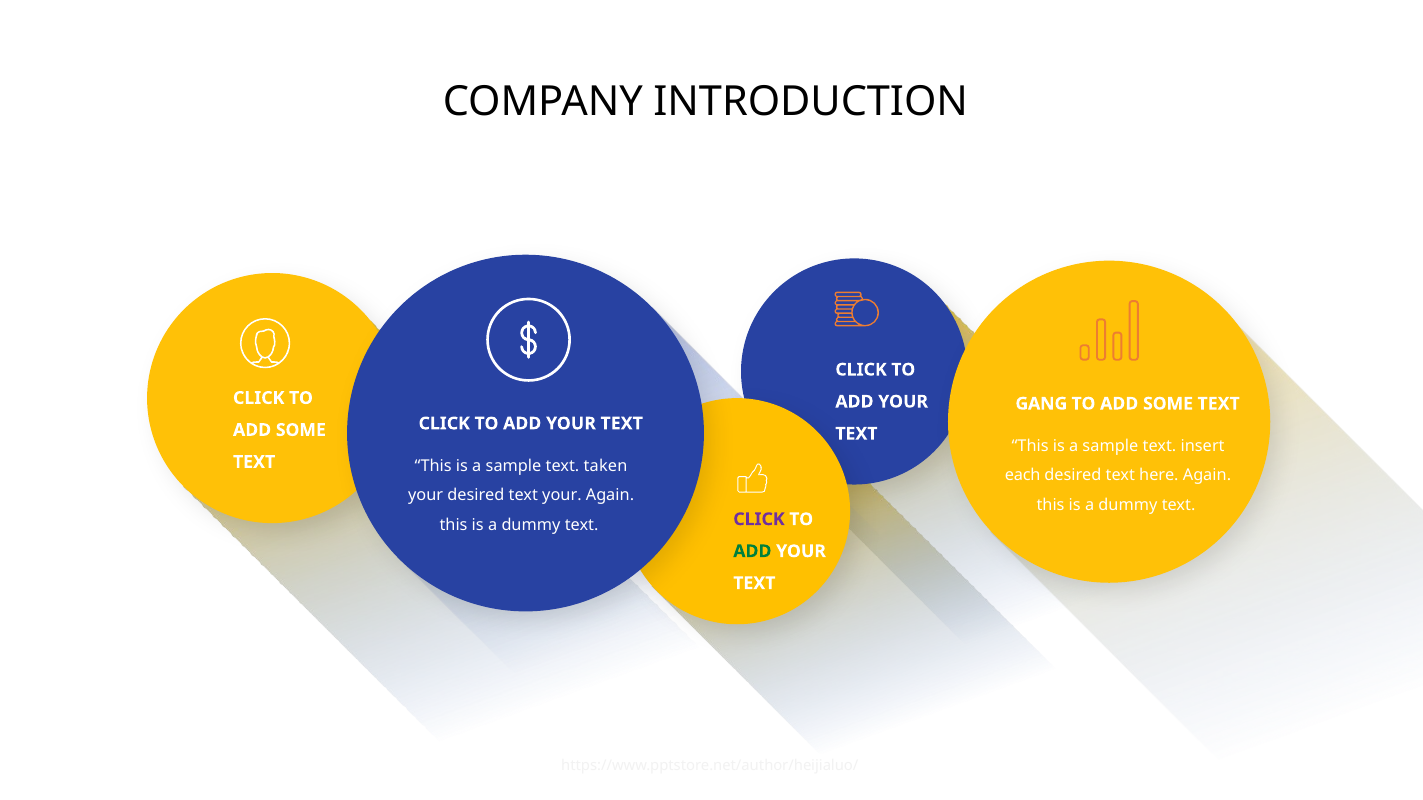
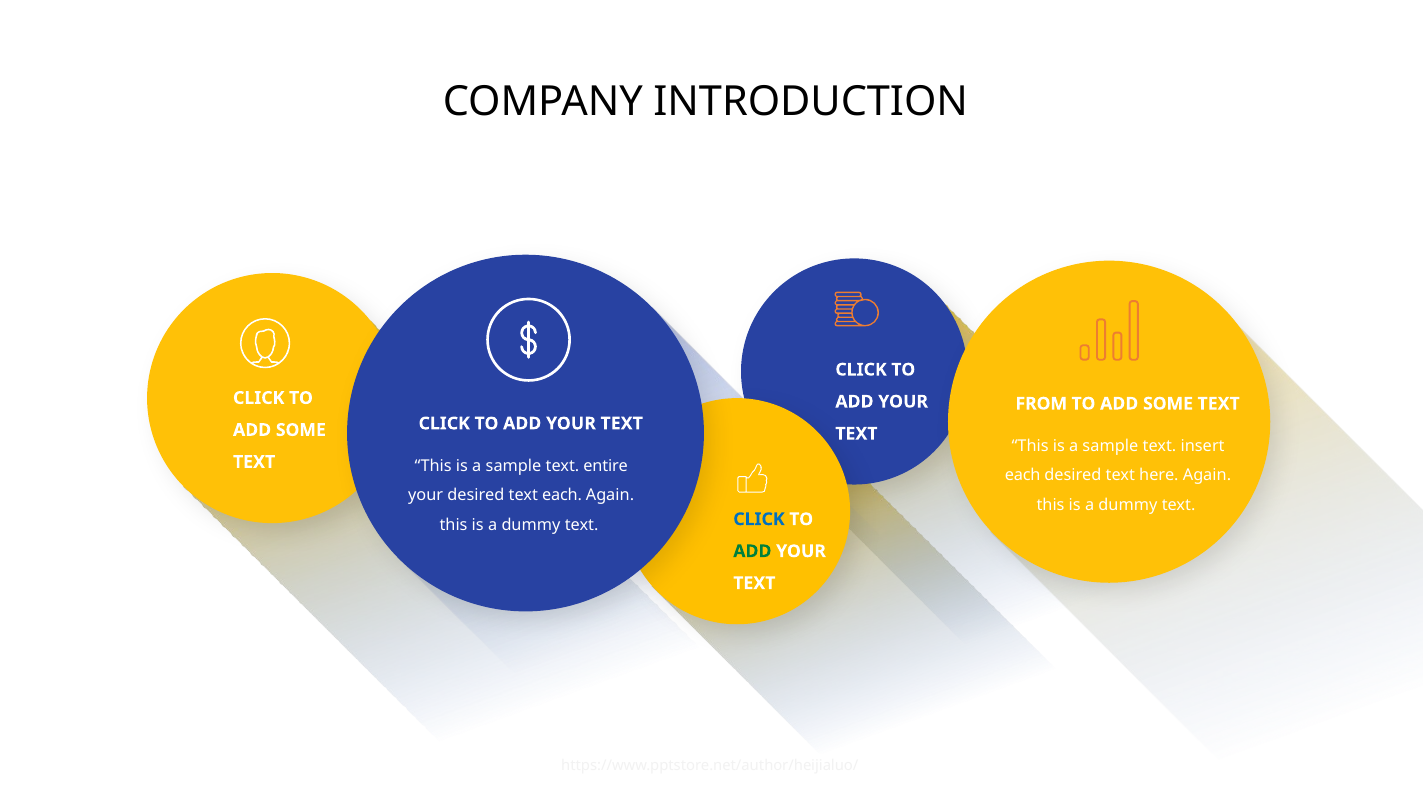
GANG: GANG -> FROM
taken: taken -> entire
text your: your -> each
CLICK at (759, 520) colour: purple -> blue
